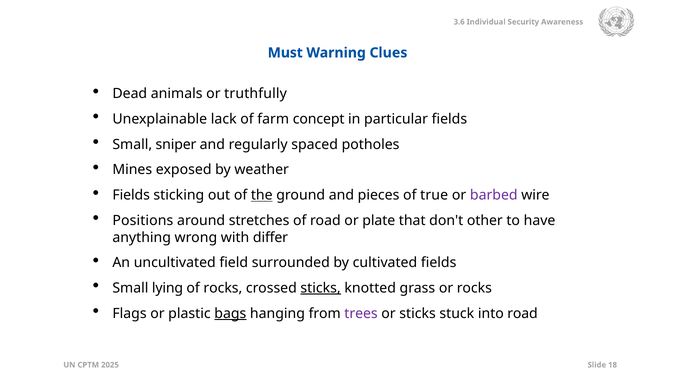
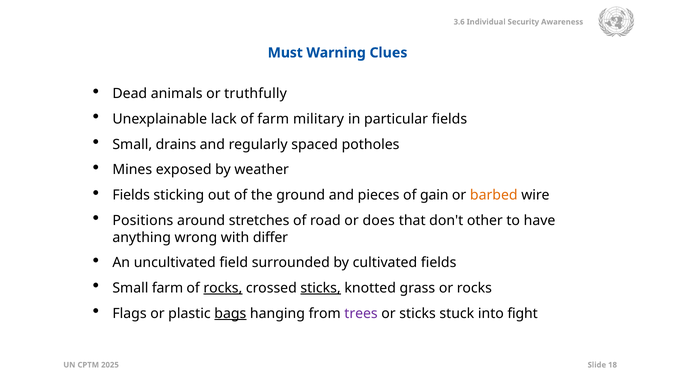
concept: concept -> military
sniper: sniper -> drains
the underline: present -> none
true: true -> gain
barbed colour: purple -> orange
plate: plate -> does
Small lying: lying -> farm
rocks at (223, 288) underline: none -> present
into road: road -> fight
